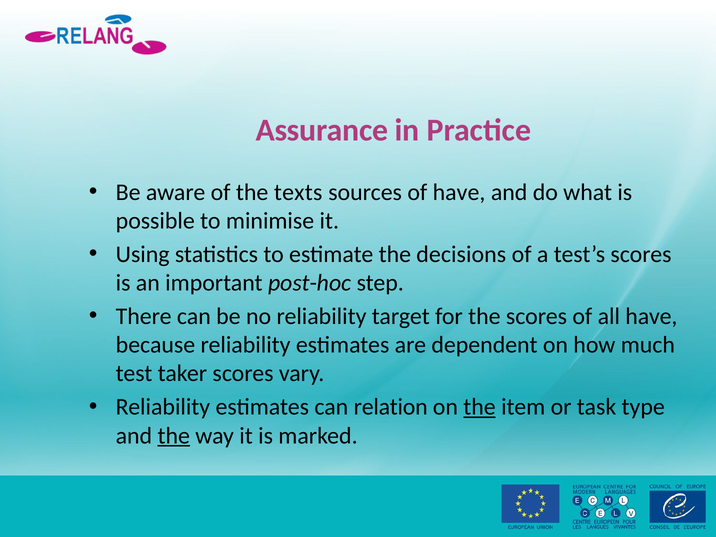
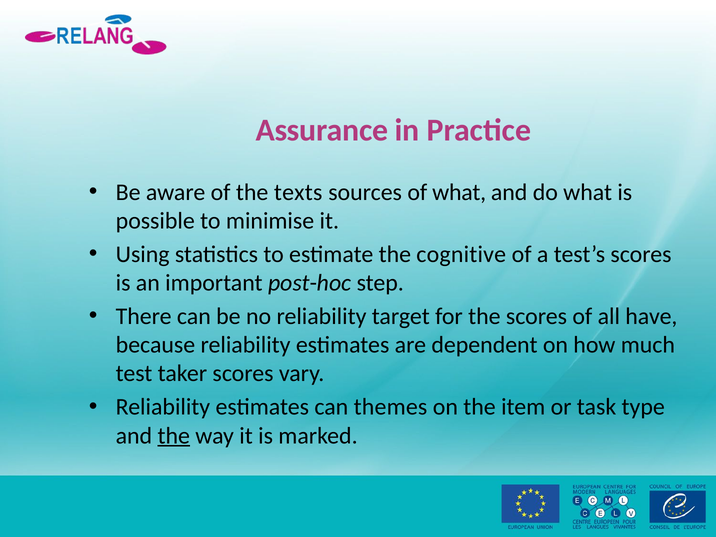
of have: have -> what
decisions: decisions -> cognitive
relation: relation -> themes
the at (480, 407) underline: present -> none
